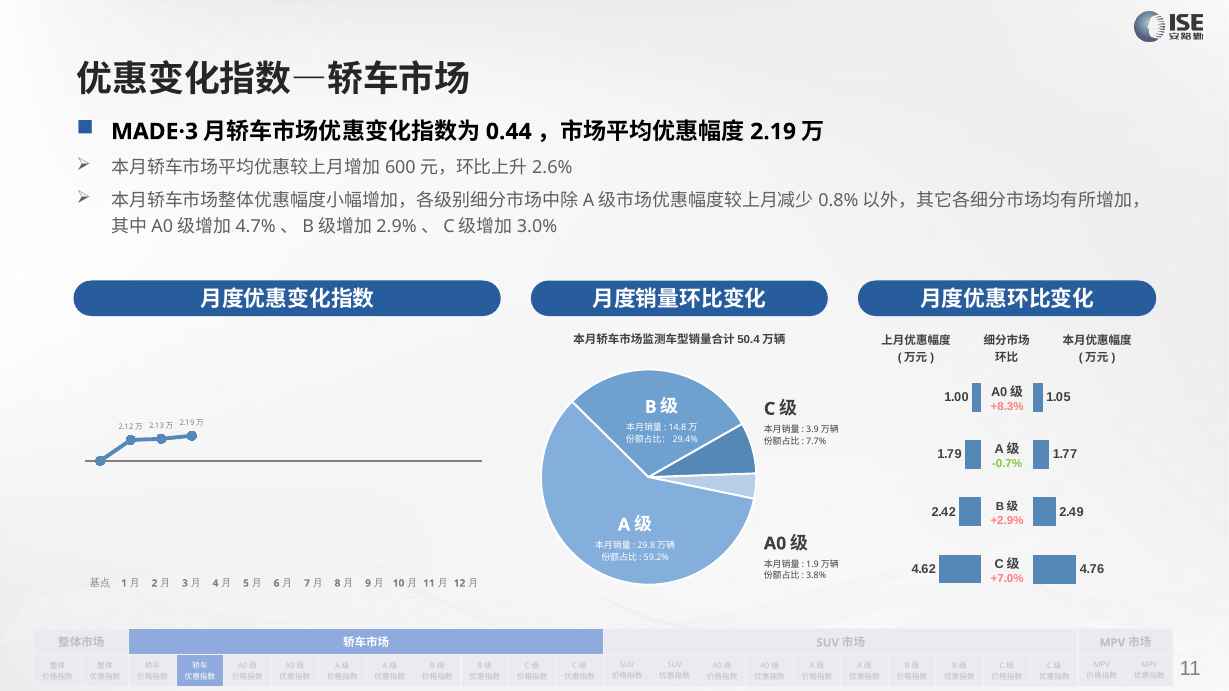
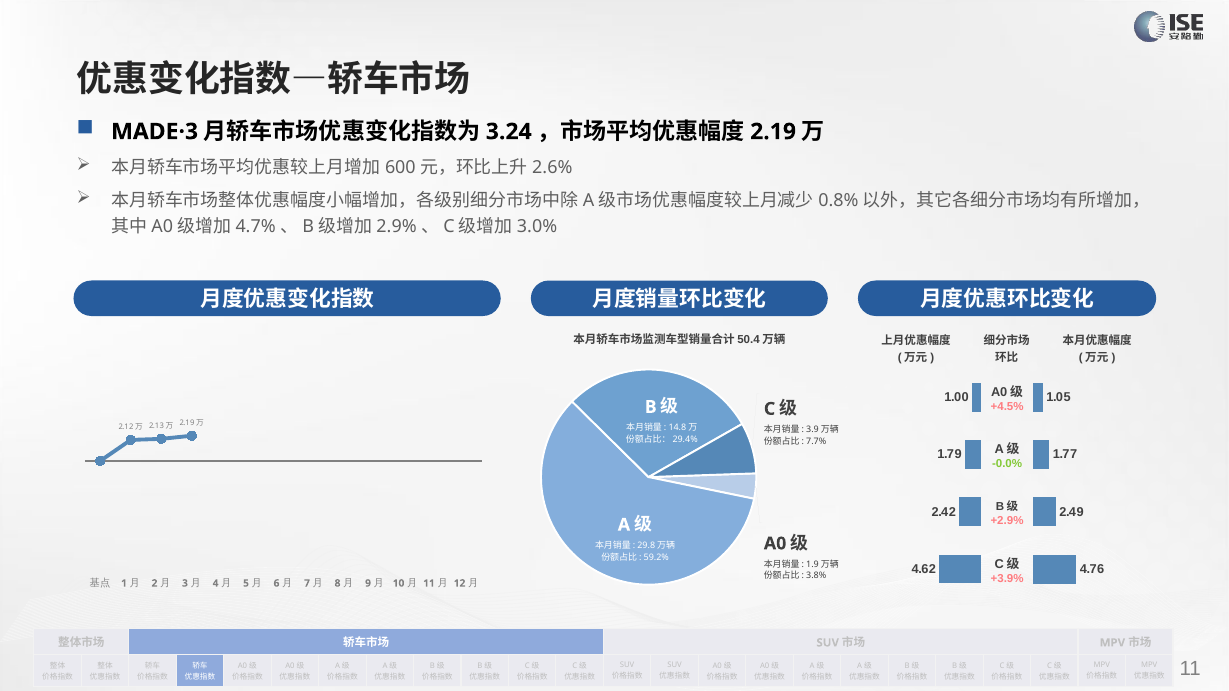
0.44: 0.44 -> 3.24
+8.3%: +8.3% -> +4.5%
-0.7%: -0.7% -> -0.0%
+7.0%: +7.0% -> +3.9%
